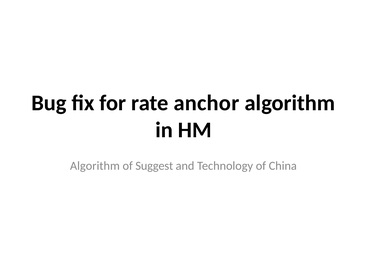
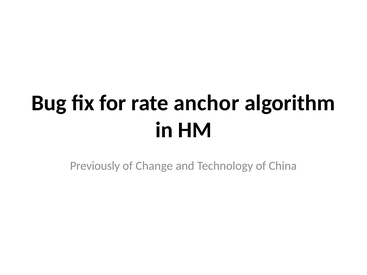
Algorithm at (95, 166): Algorithm -> Previously
Suggest: Suggest -> Change
